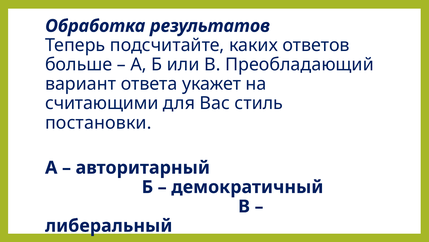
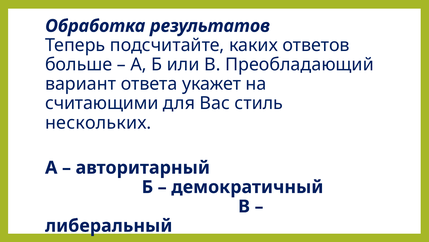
постановки: постановки -> нескольких
